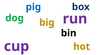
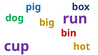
bin colour: black -> red
